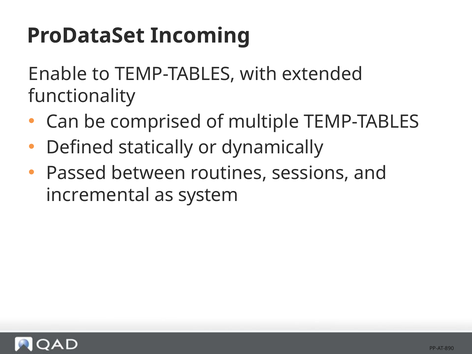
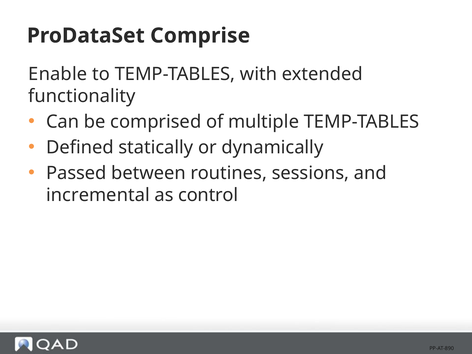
Incoming: Incoming -> Comprise
system: system -> control
